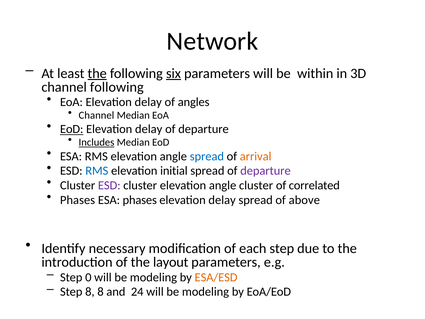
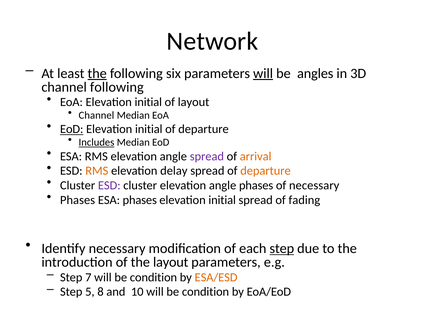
six underline: present -> none
will at (263, 73) underline: none -> present
within: within -> angles
EoA Elevation delay: delay -> initial
of angles: angles -> layout
delay at (149, 129): delay -> initial
spread at (207, 156) colour: blue -> purple
RMS at (97, 171) colour: blue -> orange
initial: initial -> delay
departure at (265, 171) colour: purple -> orange
angle cluster: cluster -> phases
of correlated: correlated -> necessary
delay at (222, 200): delay -> initial
above: above -> fading
step at (282, 248) underline: none -> present
0: 0 -> 7
modeling at (153, 277): modeling -> condition
Step 8: 8 -> 5
24: 24 -> 10
modeling at (205, 292): modeling -> condition
